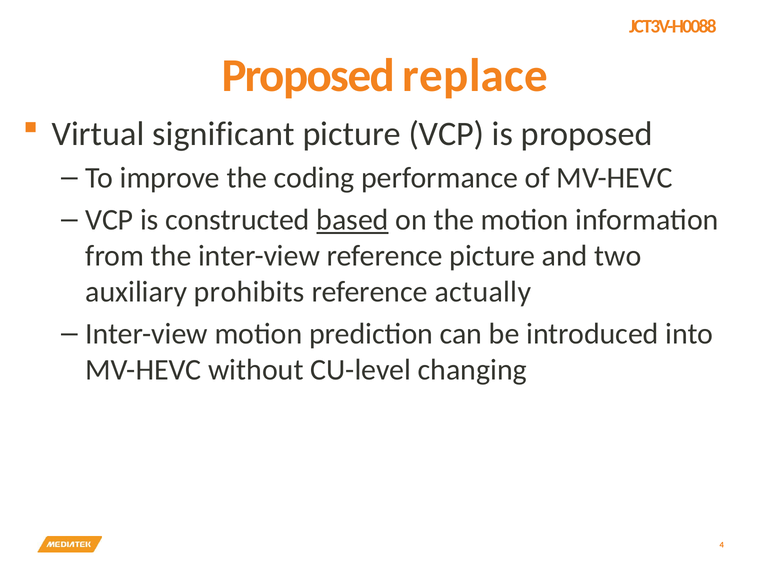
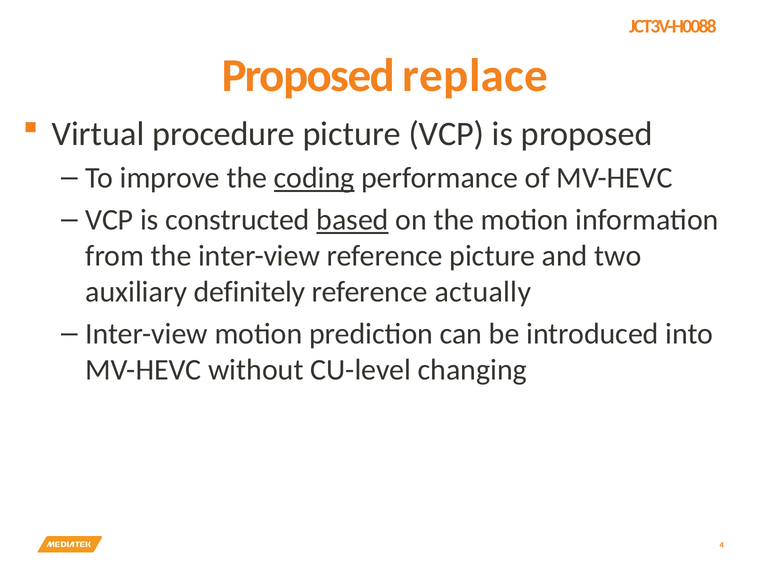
significant: significant -> procedure
coding underline: none -> present
prohibits: prohibits -> definitely
